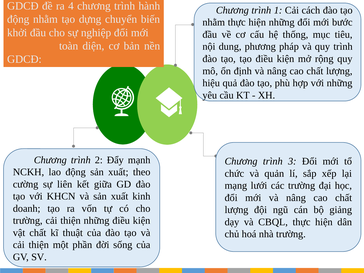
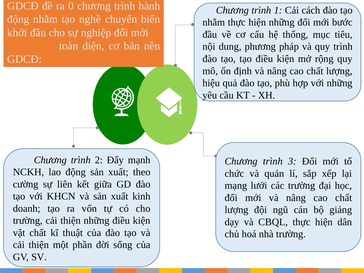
4: 4 -> 0
dựng: dựng -> nghề
